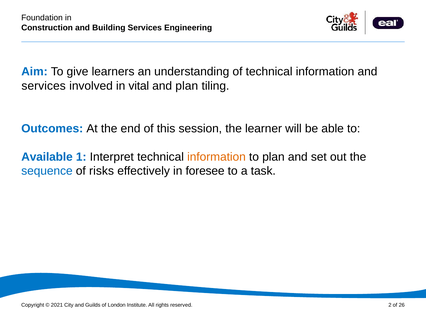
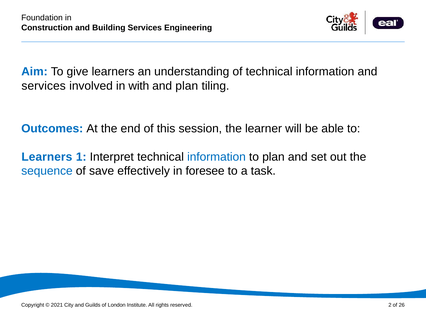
vital: vital -> with
Available at (47, 157): Available -> Learners
information at (216, 157) colour: orange -> blue
risks: risks -> save
